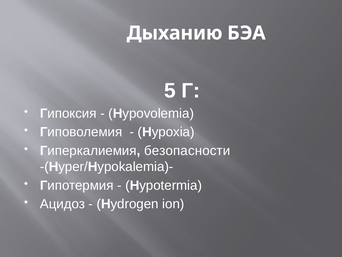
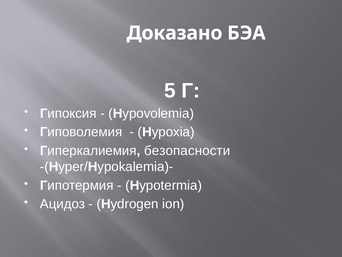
Дыханию: Дыханию -> Доказано
